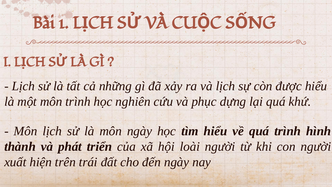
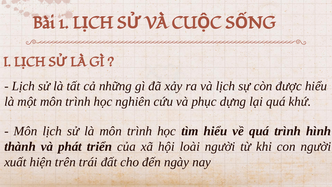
là môn ngày: ngày -> trình
